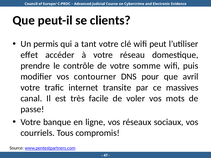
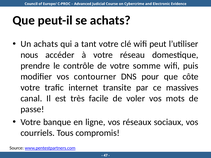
se clients: clients -> achats
Un permis: permis -> achats
effet: effet -> nous
avril: avril -> côte
